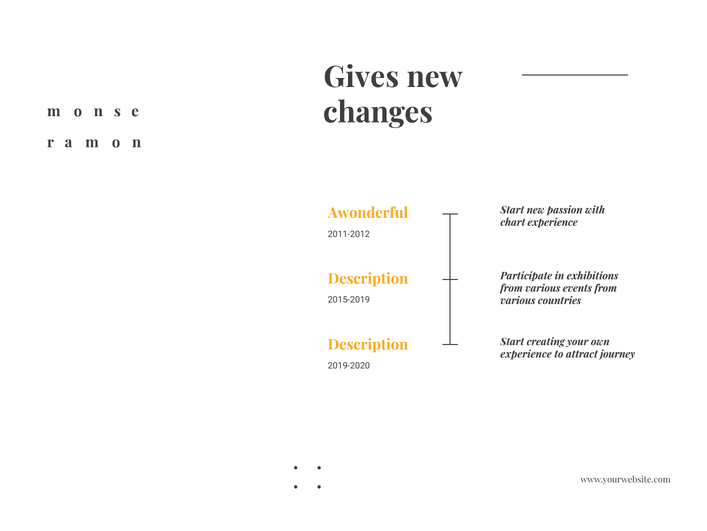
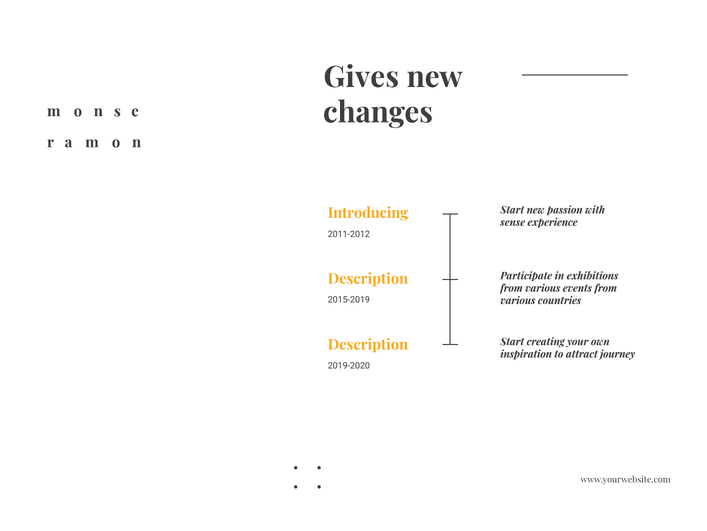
Awonderful: Awonderful -> Introducing
chart: chart -> sense
experience at (526, 354): experience -> inspiration
